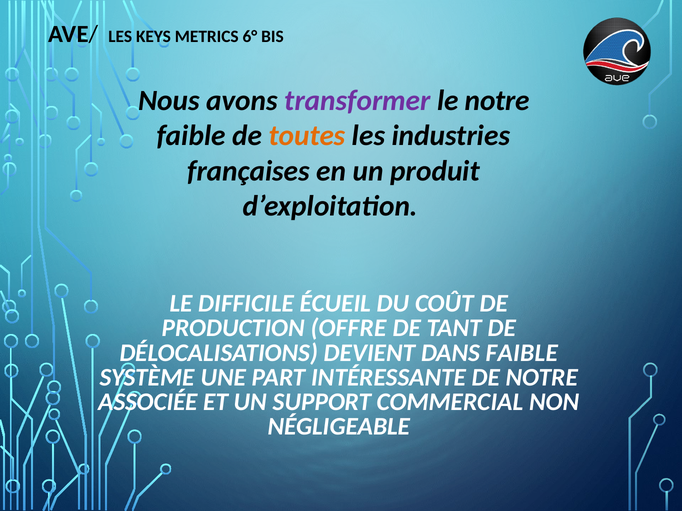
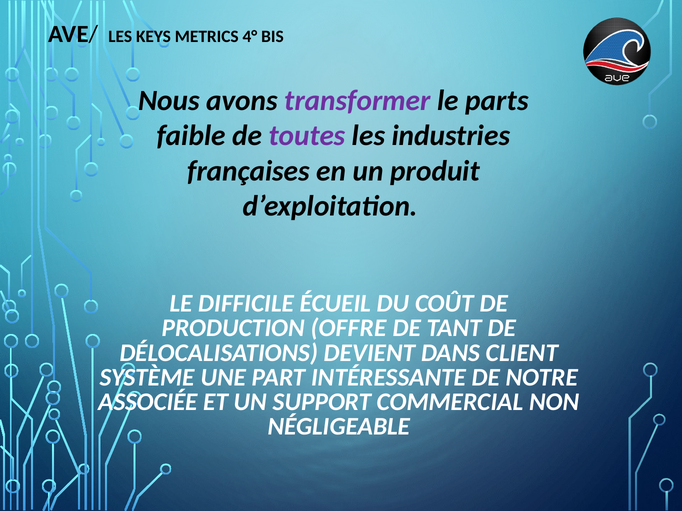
6°: 6° -> 4°
le notre: notre -> parts
toutes colour: orange -> purple
DANS FAIBLE: FAIBLE -> CLIENT
